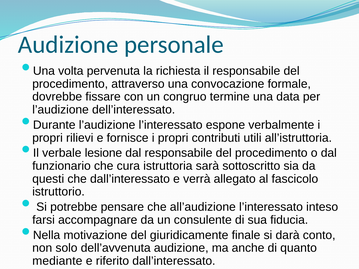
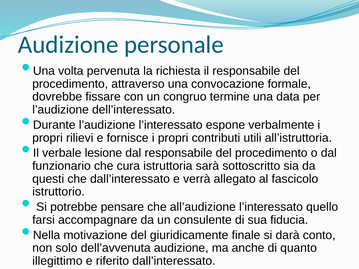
inteso: inteso -> quello
mediante: mediante -> illegittimo
